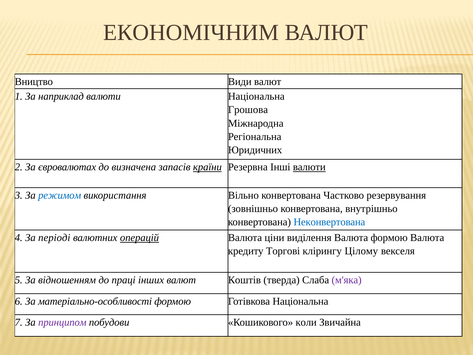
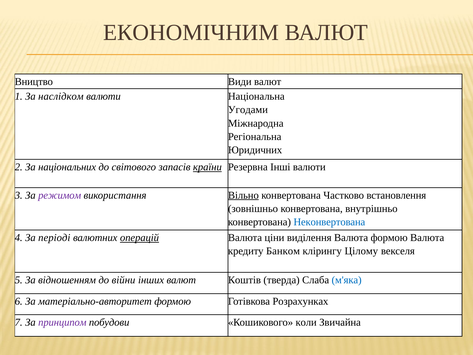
наприклад: наприклад -> наслідком
Грошова: Грошова -> Угодами
євровалютах: євровалютах -> національних
визначена: визначена -> світового
валюти at (309, 167) underline: present -> none
режимом colour: blue -> purple
Вільно underline: none -> present
резервування: резервування -> встановлення
Торгові: Торгові -> Банком
праці: праці -> війни
м'яка colour: purple -> blue
матеріально-особливості: матеріально-особливості -> матеріально-авторитет
Готівкова Національна: Національна -> Розрахунках
